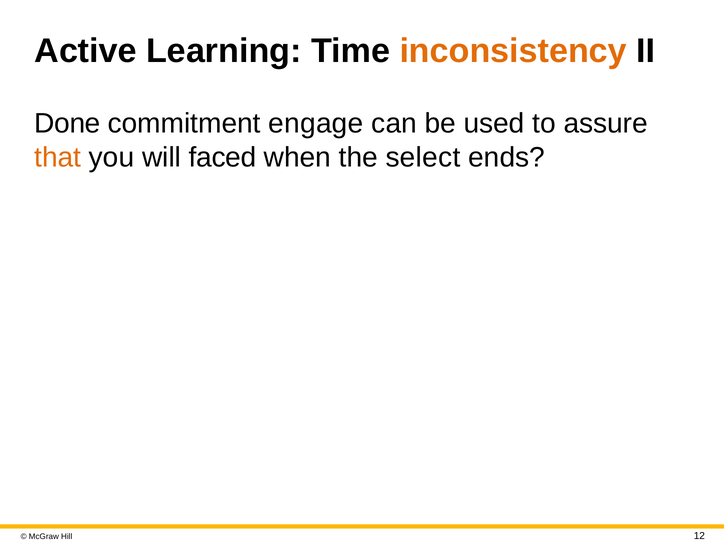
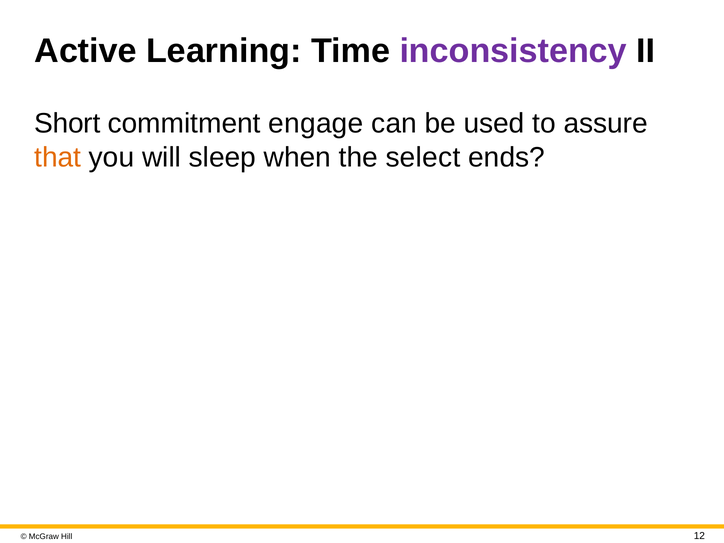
inconsistency colour: orange -> purple
Done: Done -> Short
faced: faced -> sleep
